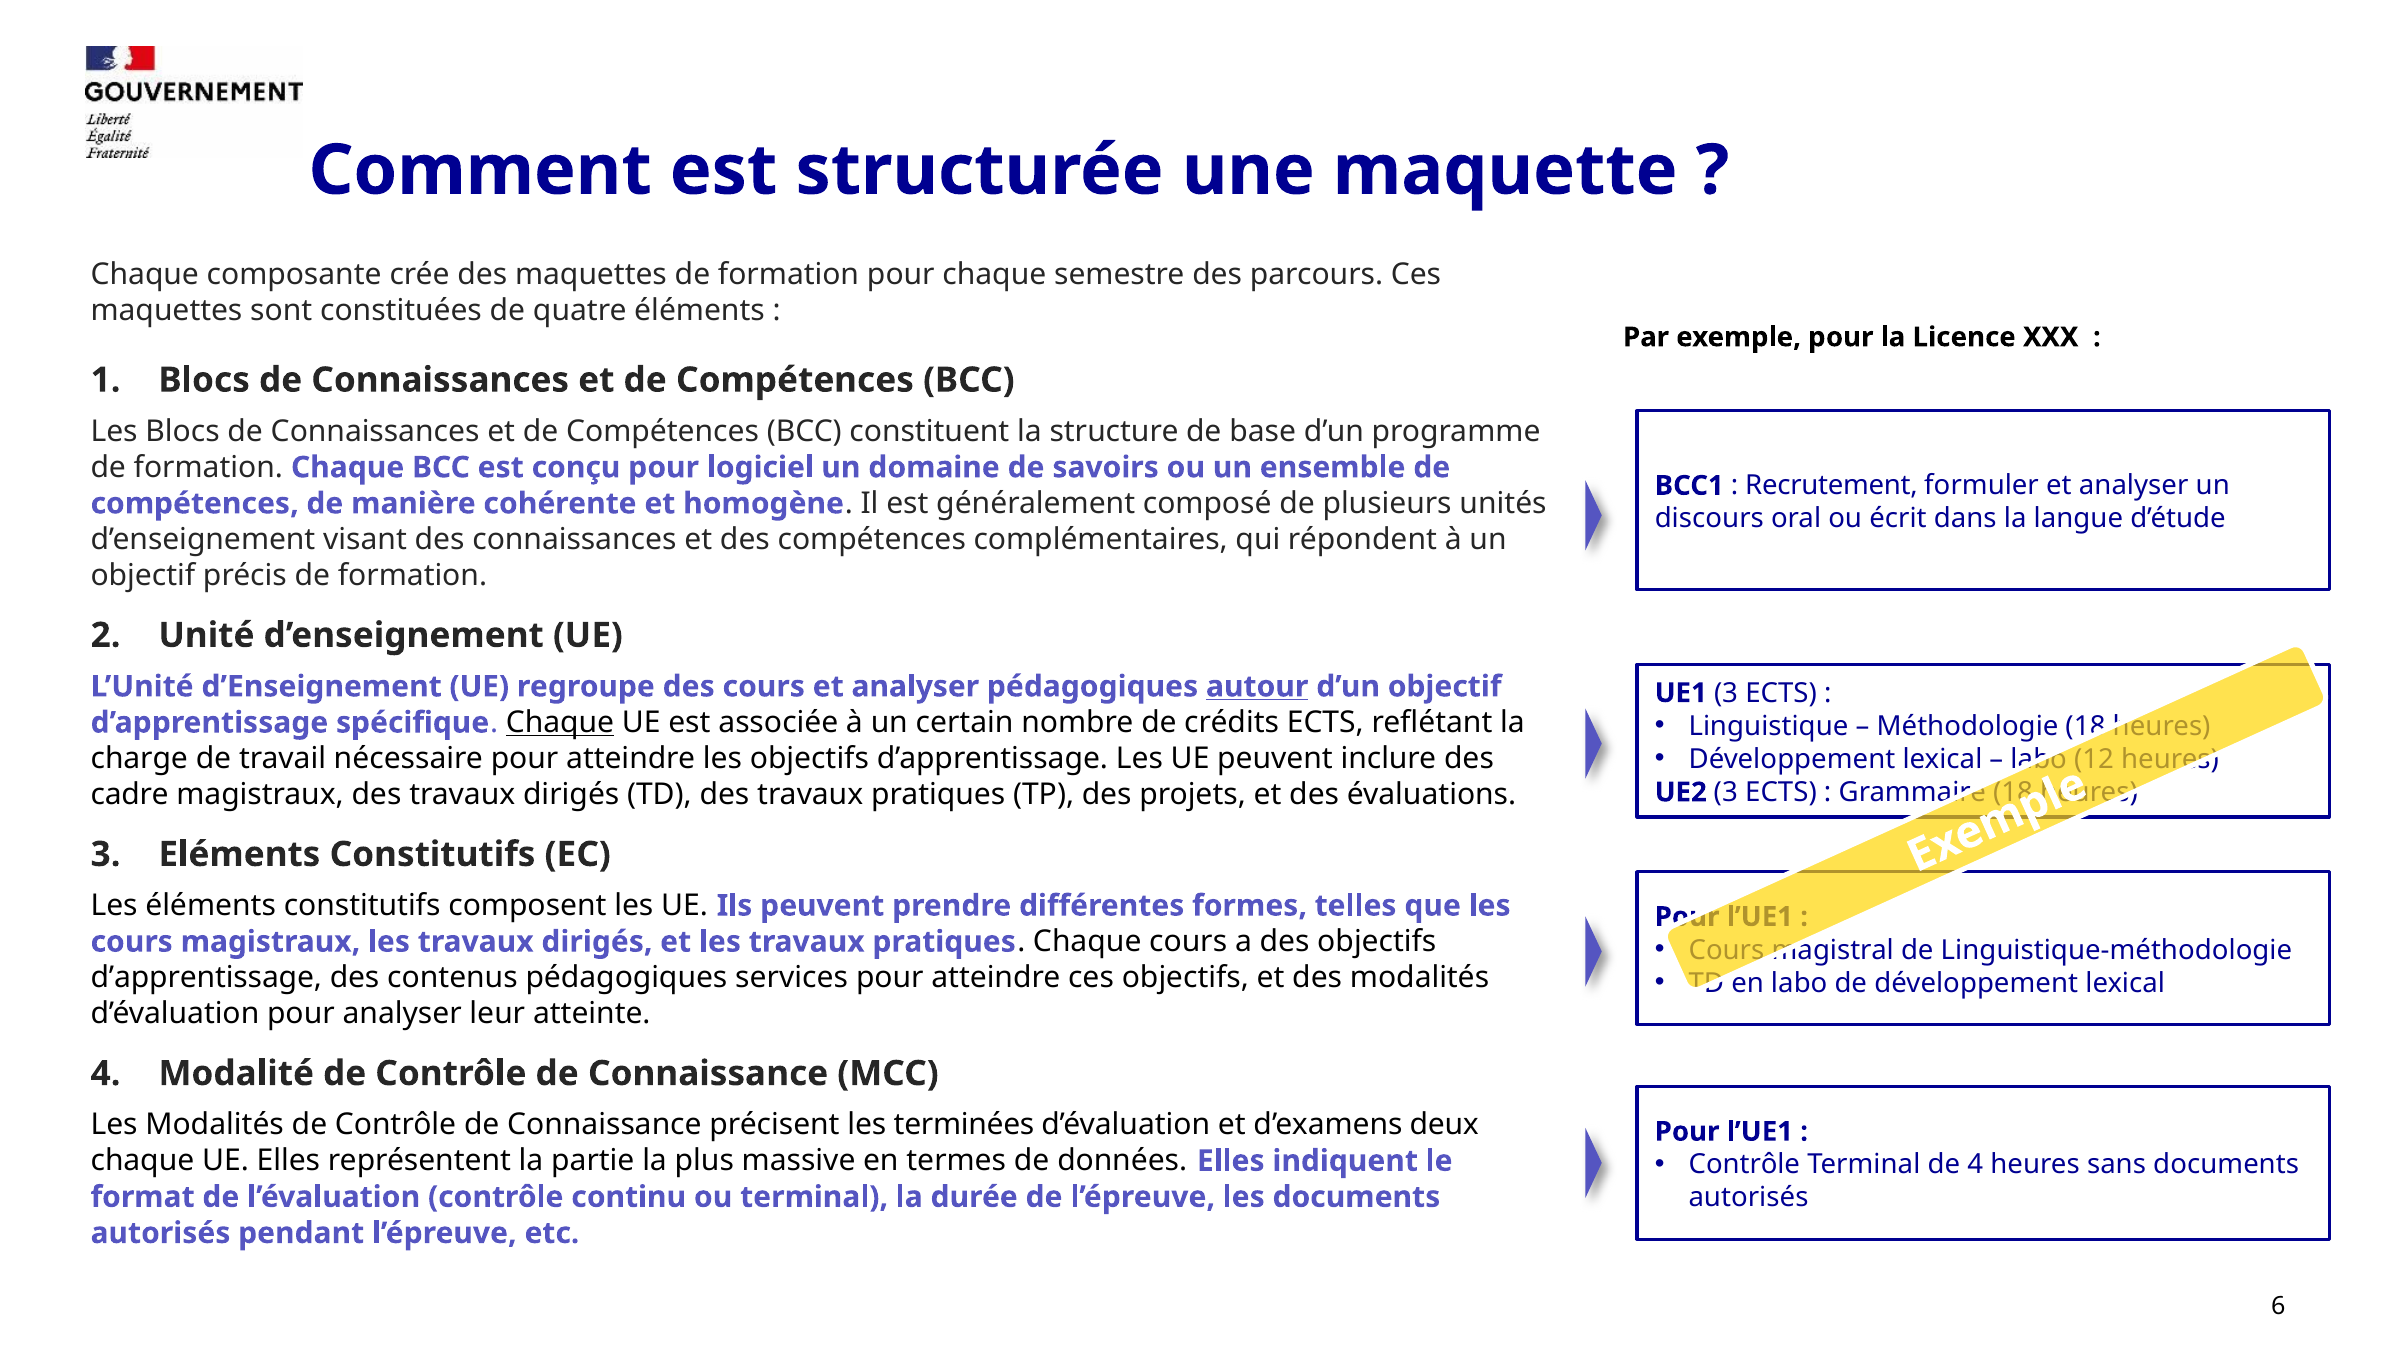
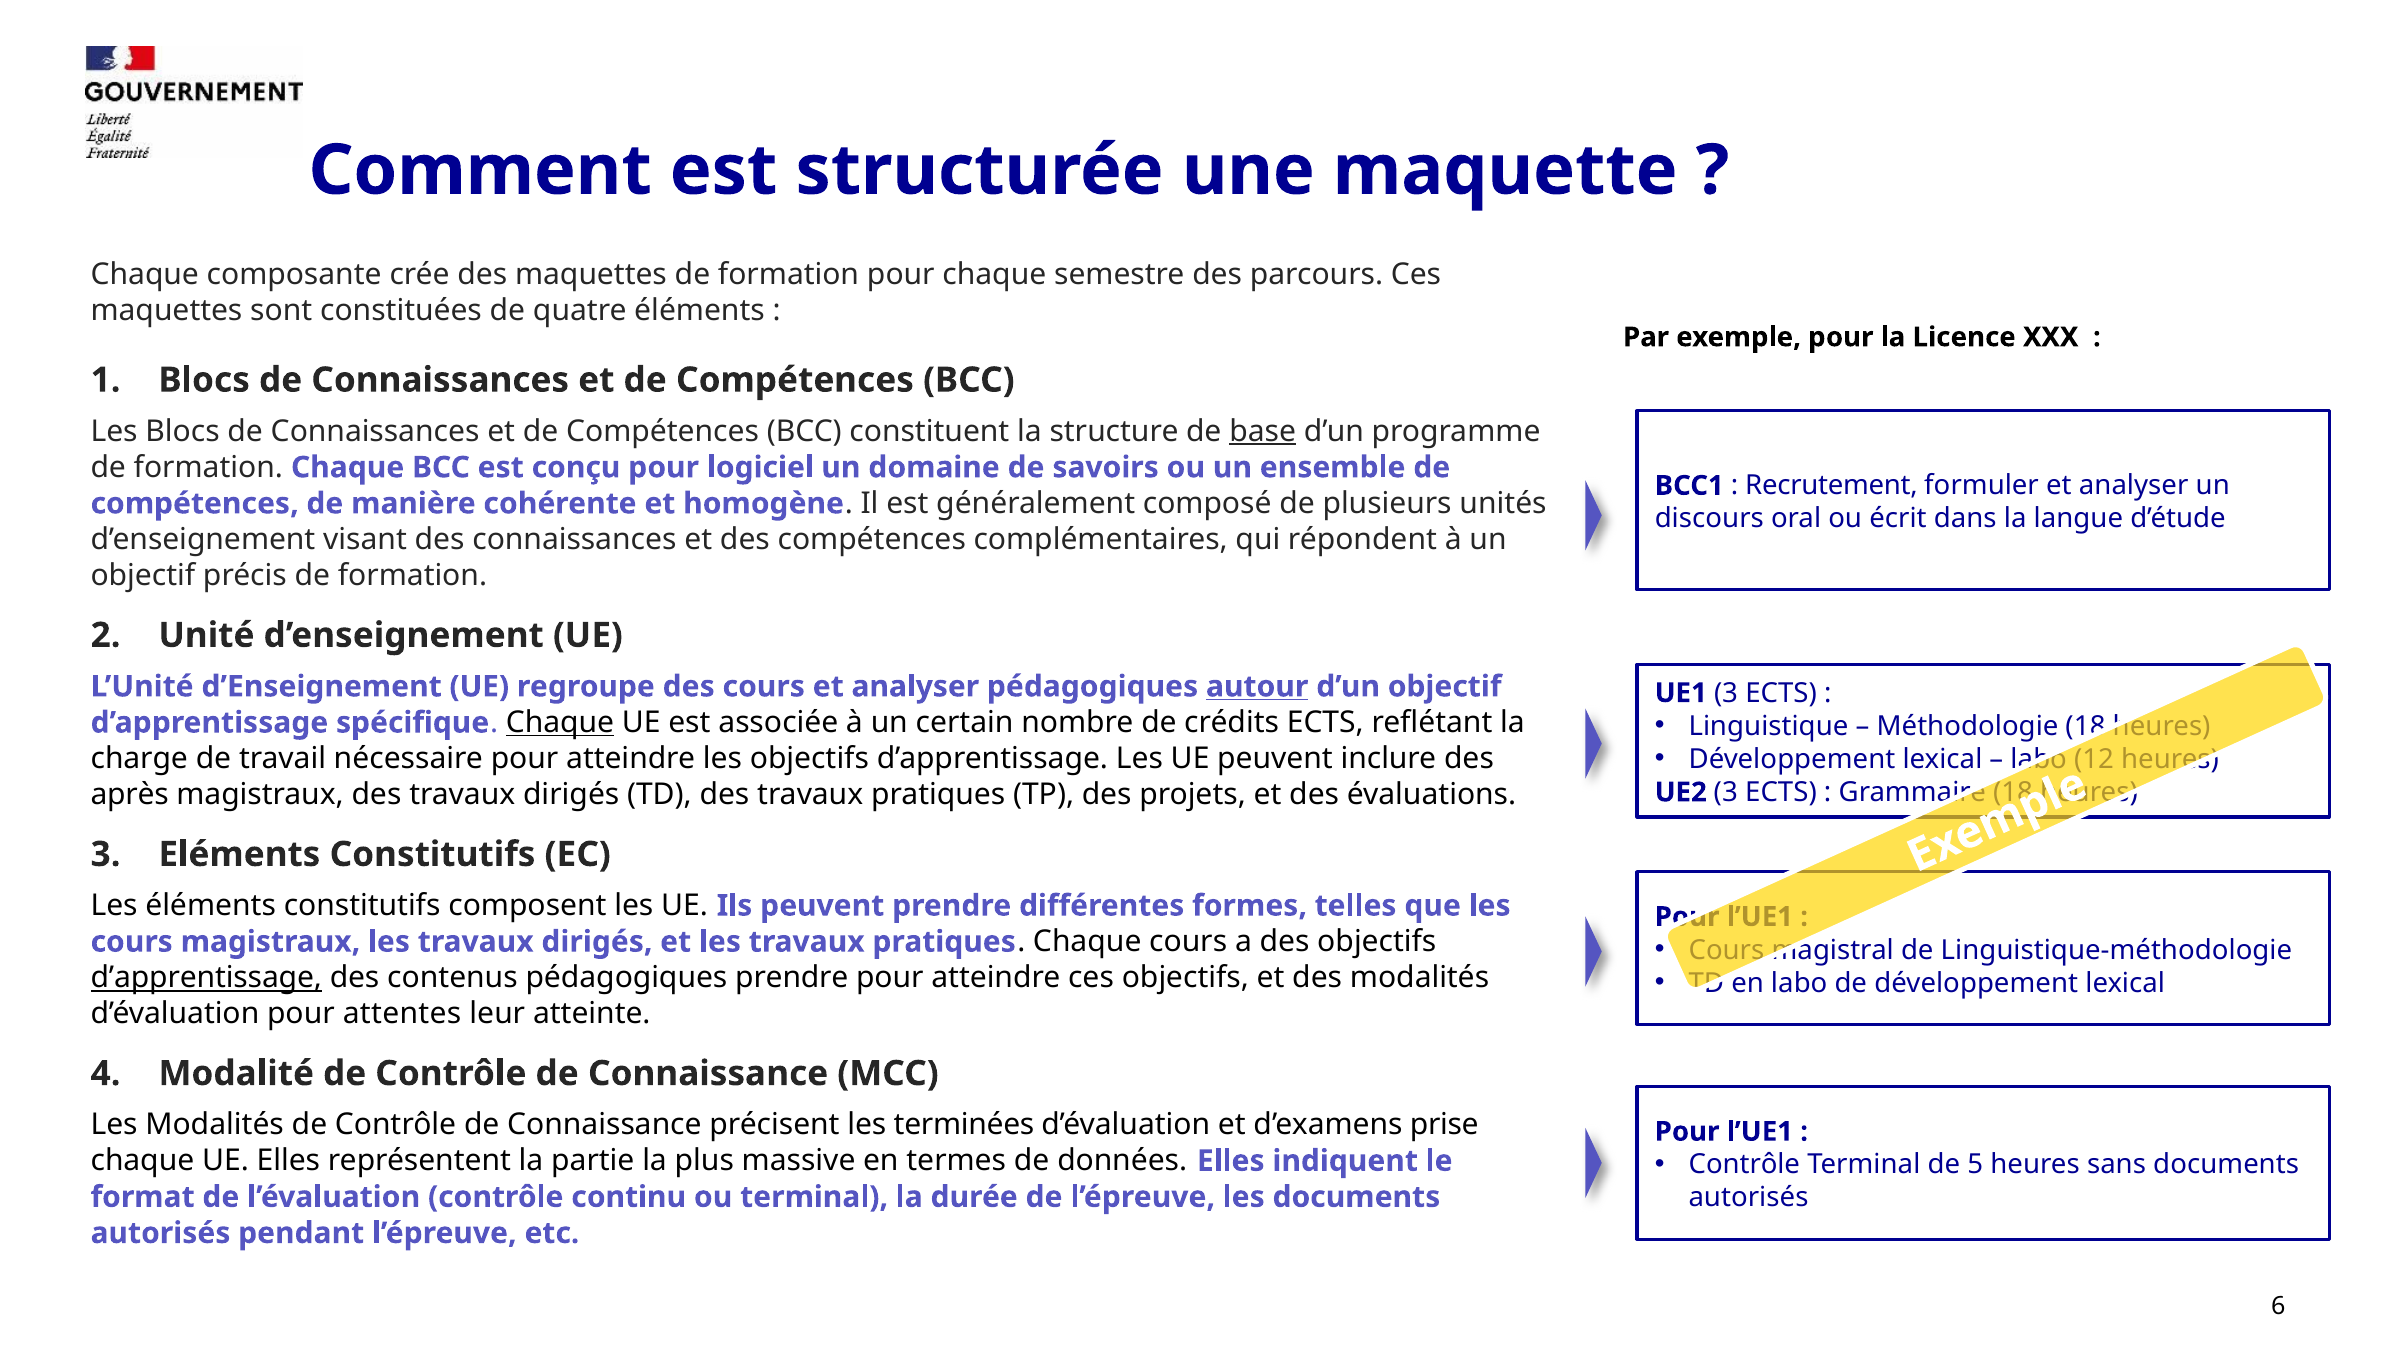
base underline: none -> present
cadre: cadre -> après
d’apprentissage at (206, 978) underline: none -> present
pédagogiques services: services -> prendre
pour analyser: analyser -> attentes
deux: deux -> prise
de 4: 4 -> 5
